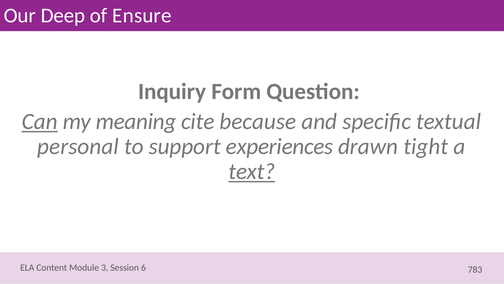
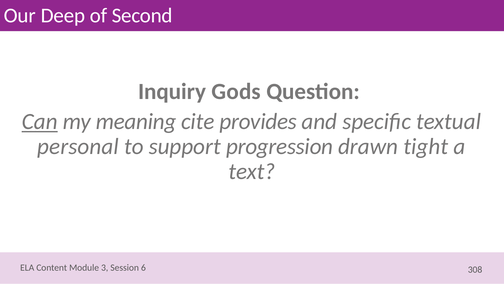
Ensure: Ensure -> Second
Form: Form -> Gods
because: because -> provides
experiences: experiences -> progression
text underline: present -> none
783: 783 -> 308
